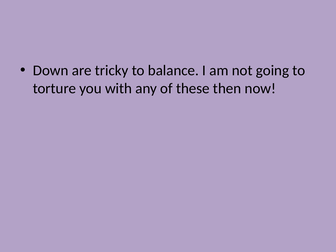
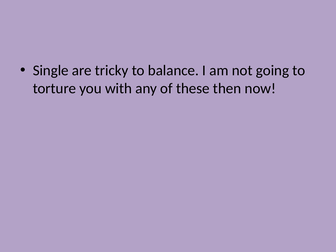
Down: Down -> Single
